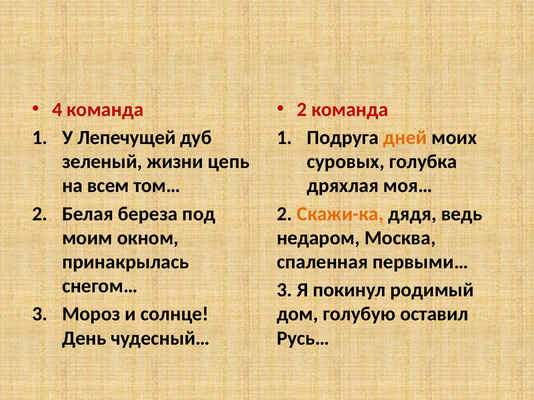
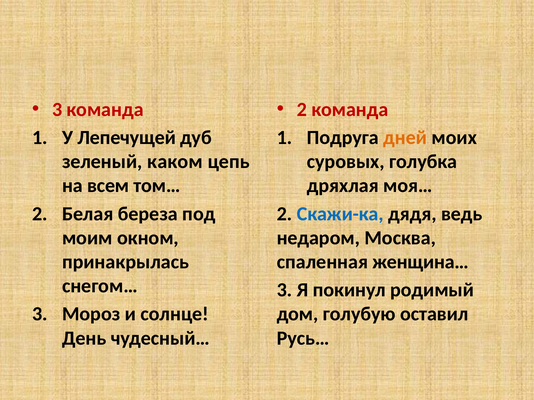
4 at (57, 110): 4 -> 3
жизни: жизни -> каком
Скажи-ка colour: orange -> blue
первыми…: первыми… -> женщина…
